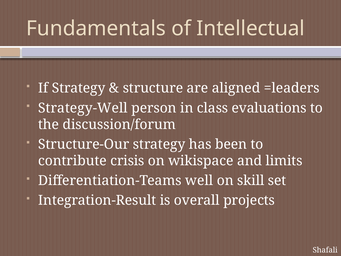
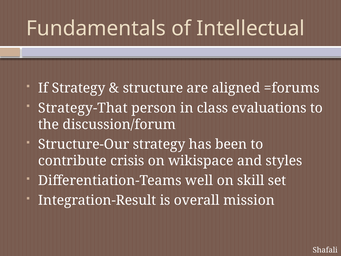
=leaders: =leaders -> =forums
Strategy-Well: Strategy-Well -> Strategy-That
limits: limits -> styles
projects: projects -> mission
